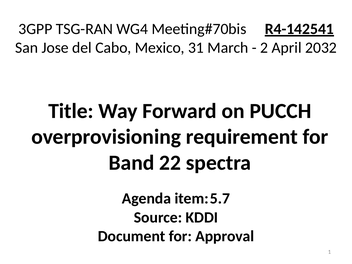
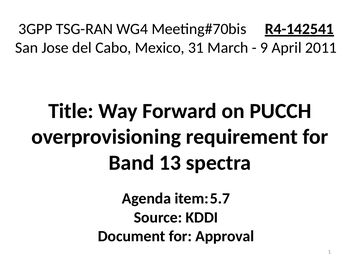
2: 2 -> 9
2032: 2032 -> 2011
22: 22 -> 13
